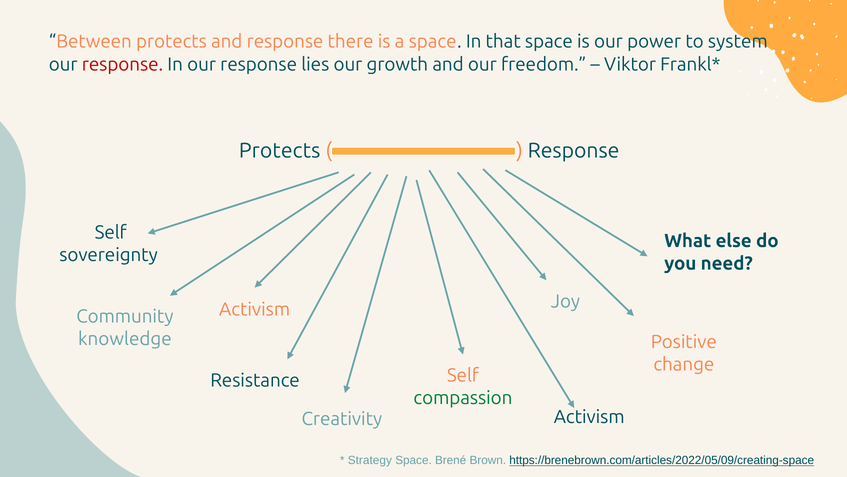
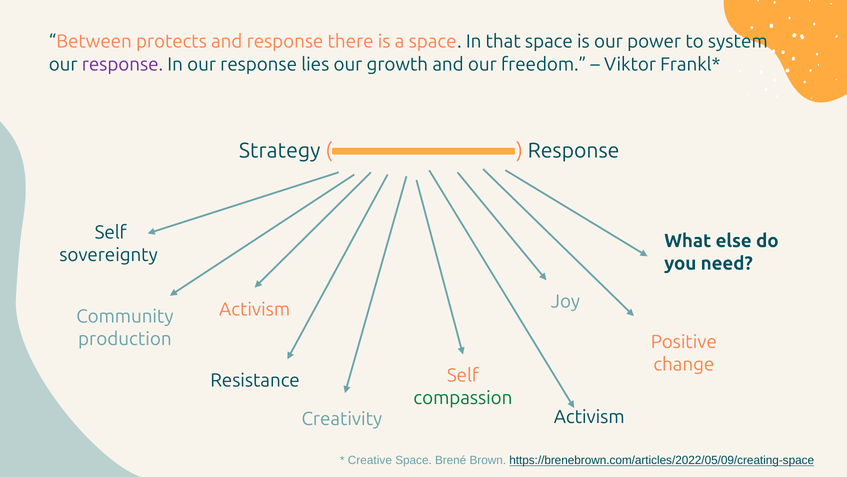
response at (122, 64) colour: red -> purple
Protects at (280, 150): Protects -> Strategy
knowledge: knowledge -> production
Strategy: Strategy -> Creative
